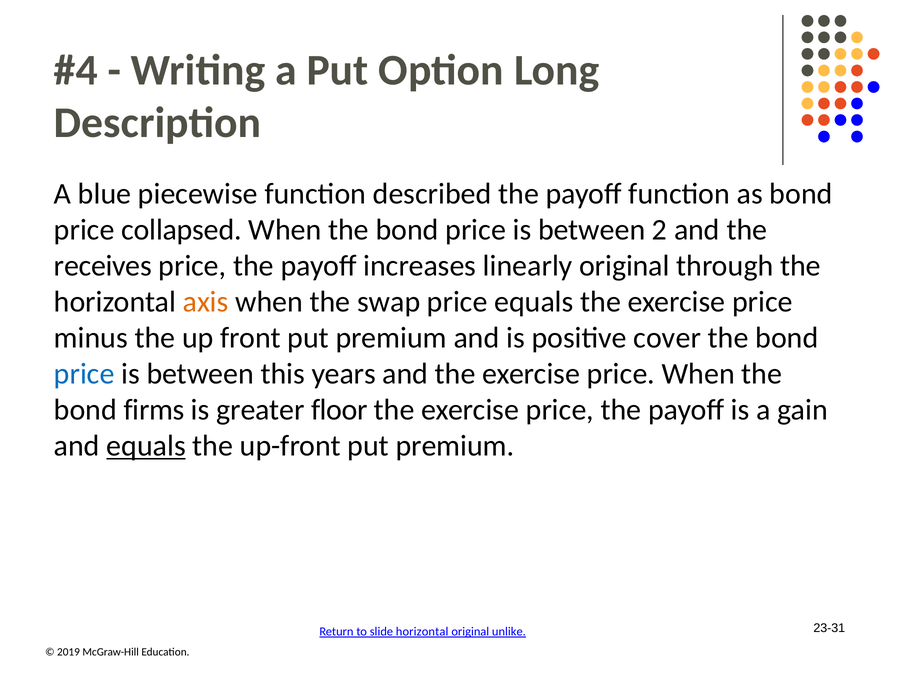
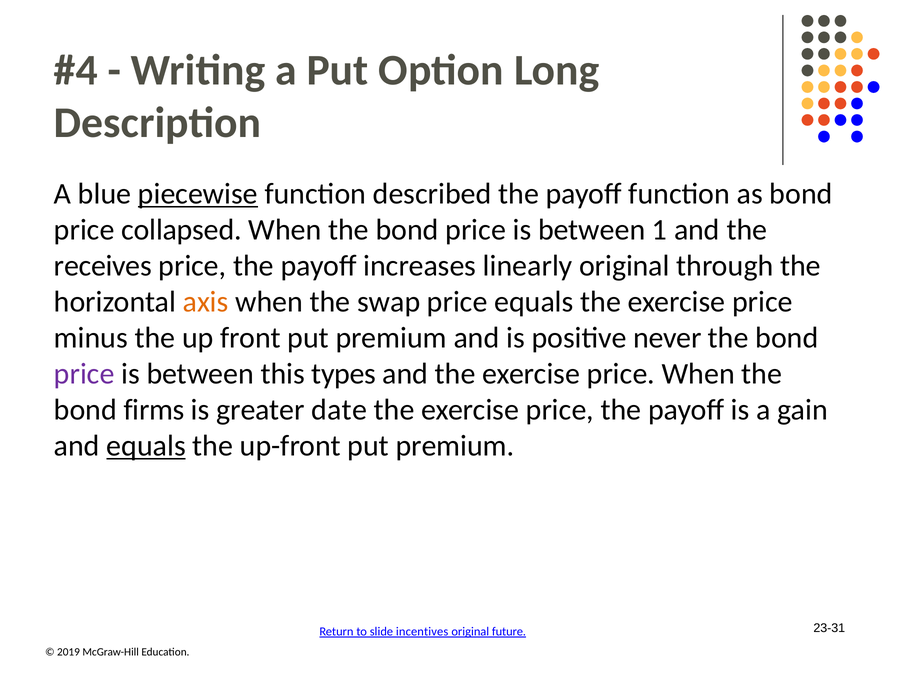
piecewise underline: none -> present
2: 2 -> 1
cover: cover -> never
price at (84, 373) colour: blue -> purple
years: years -> types
floor: floor -> date
slide horizontal: horizontal -> incentives
unlike: unlike -> future
